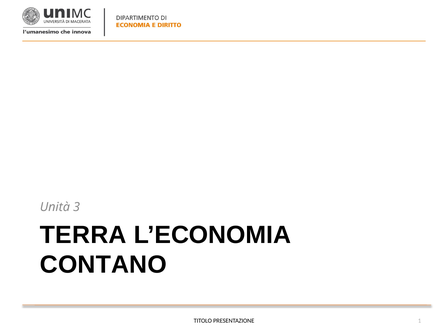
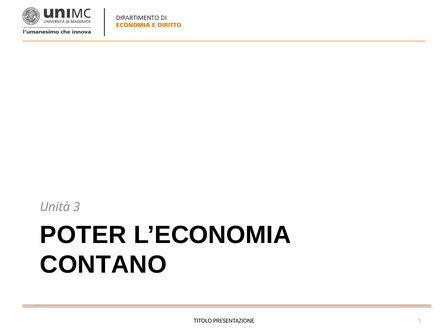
TERRA: TERRA -> POTER
